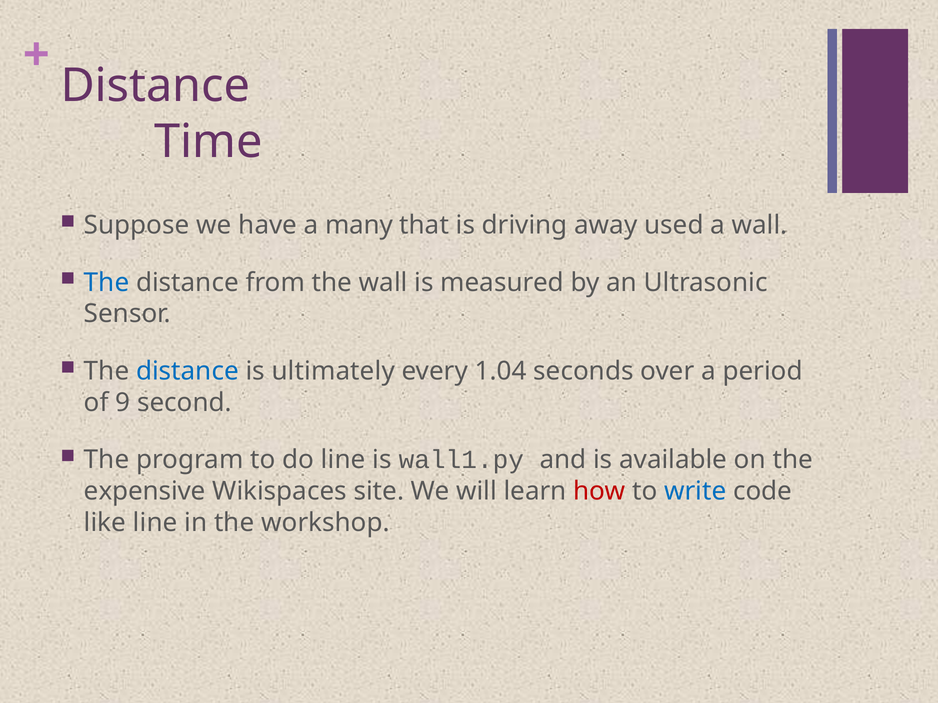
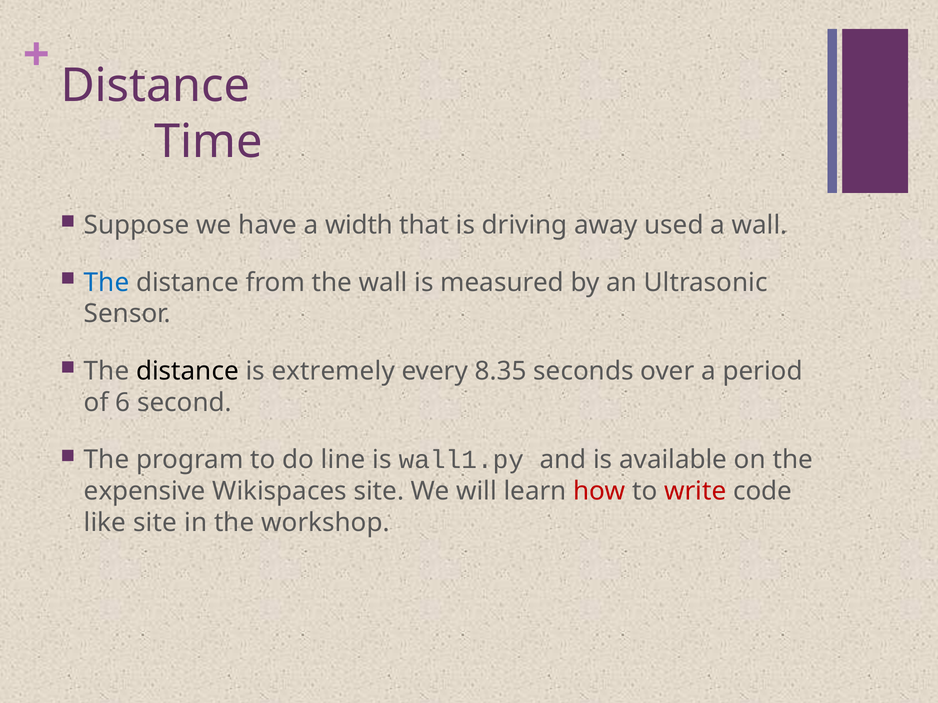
many: many -> width
distance at (187, 372) colour: blue -> black
ultimately: ultimately -> extremely
1.04: 1.04 -> 8.35
9: 9 -> 6
write colour: blue -> red
like line: line -> site
